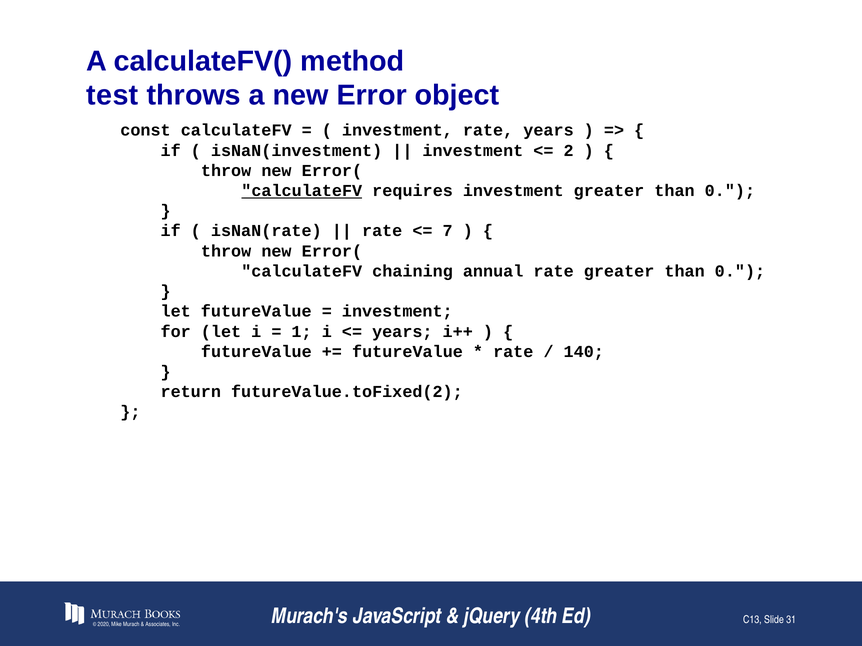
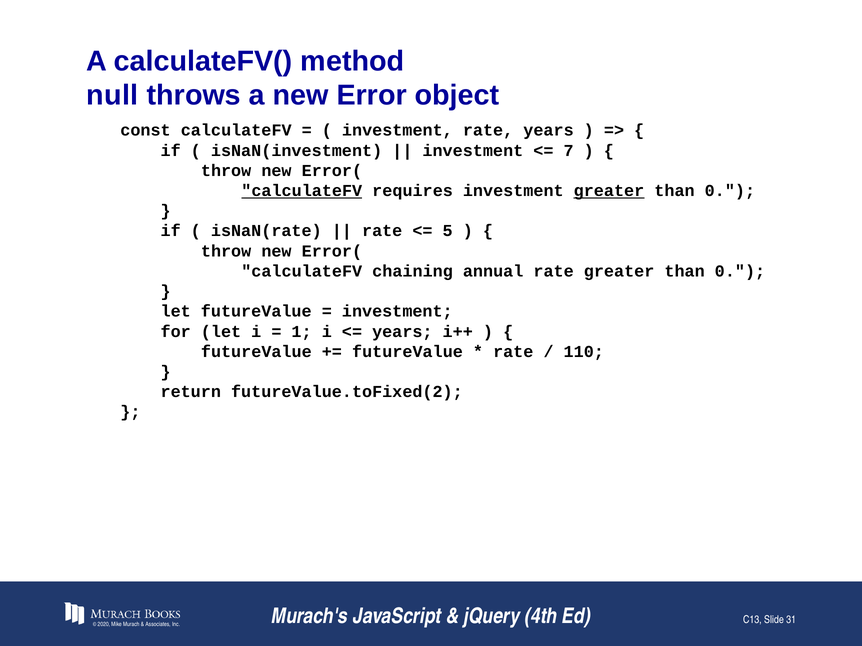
test: test -> null
2: 2 -> 7
greater at (609, 191) underline: none -> present
7: 7 -> 5
140: 140 -> 110
